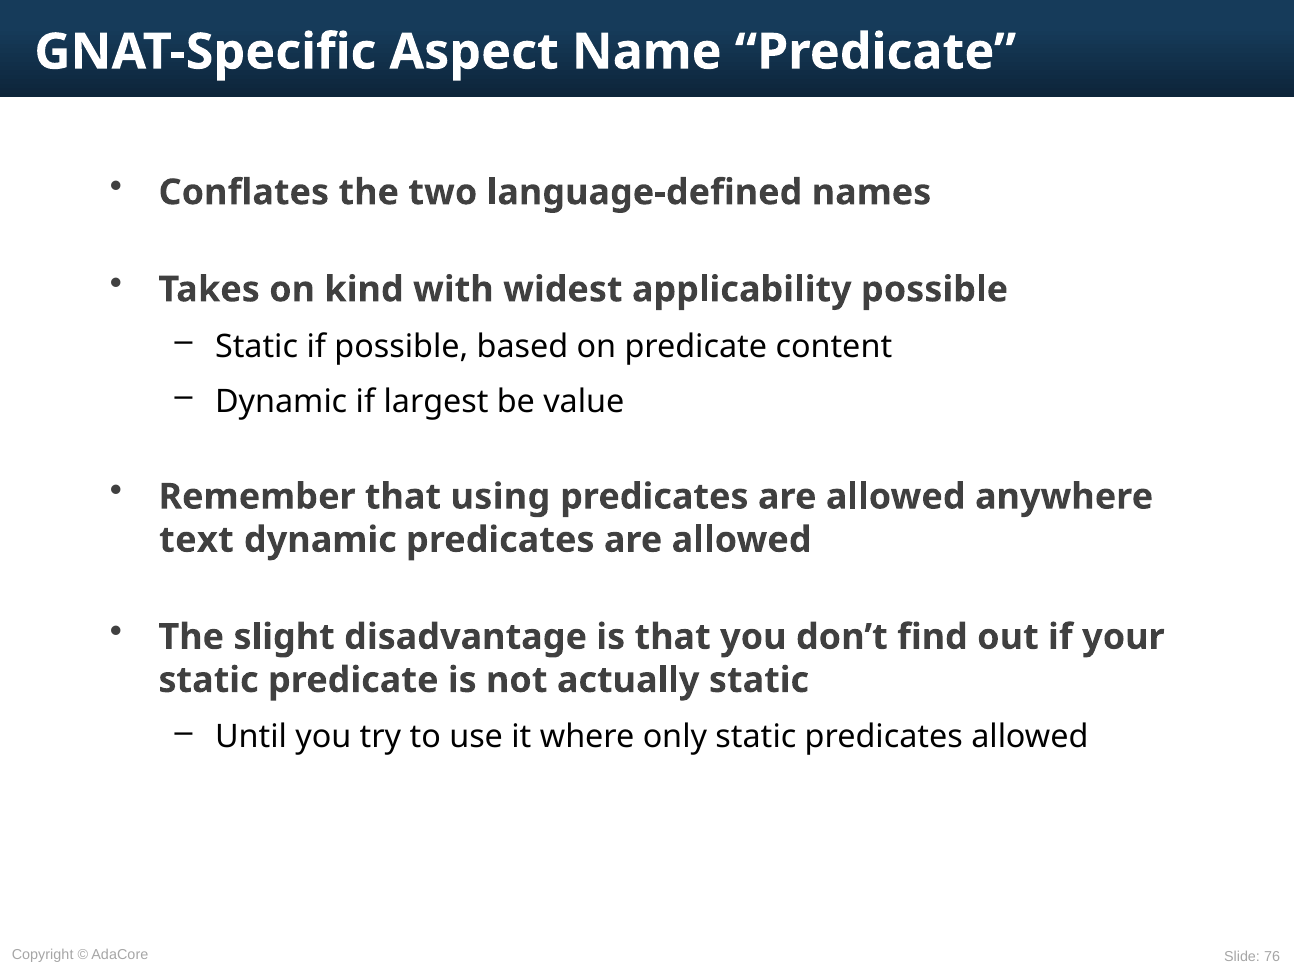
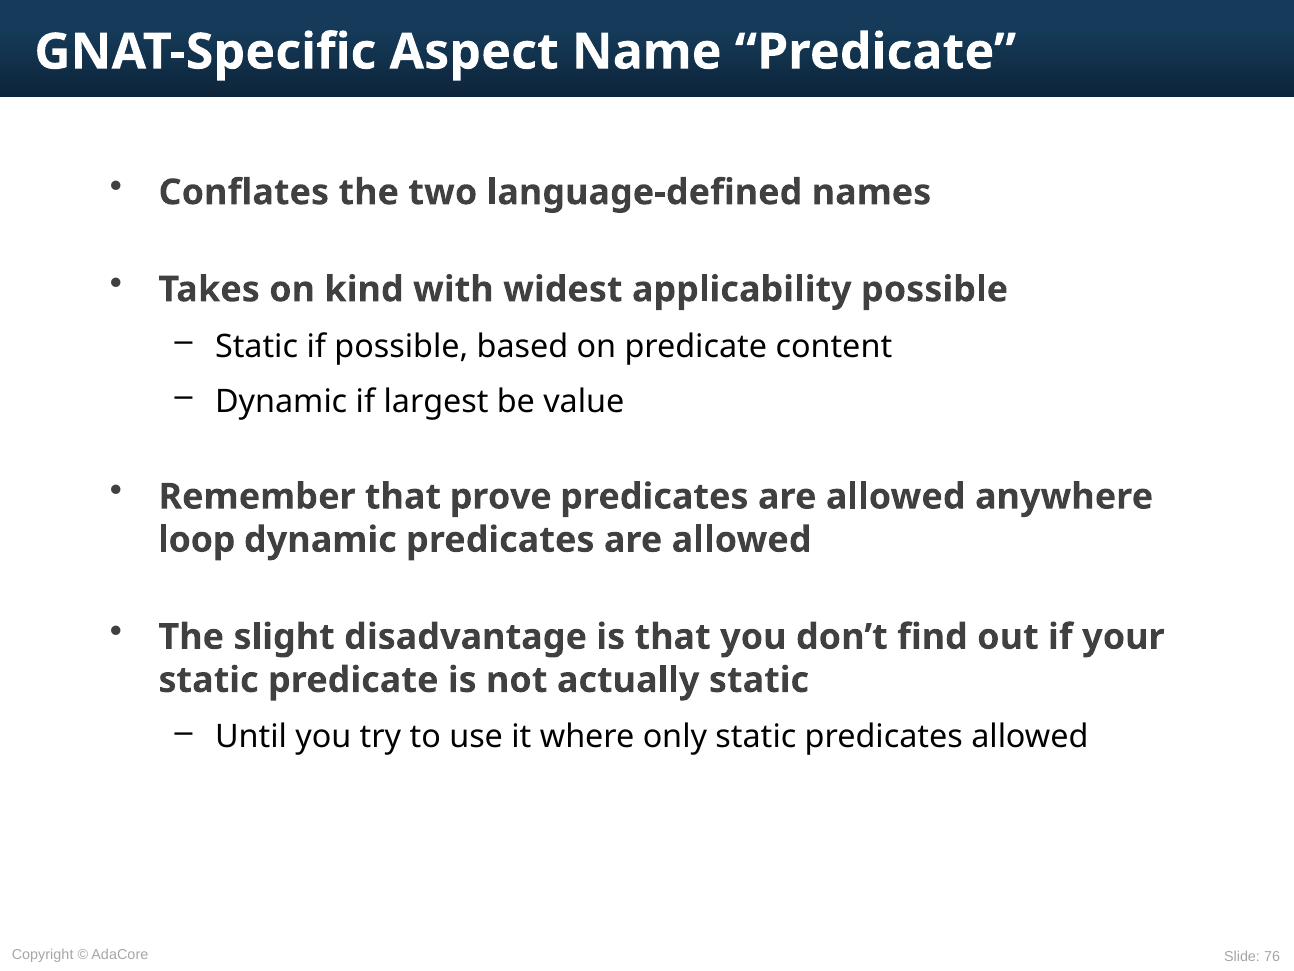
using: using -> prove
text: text -> loop
